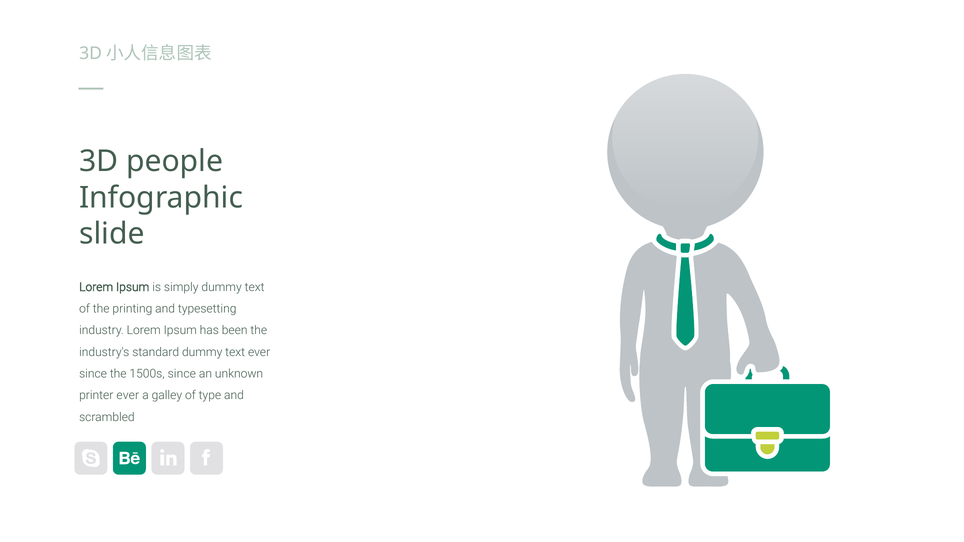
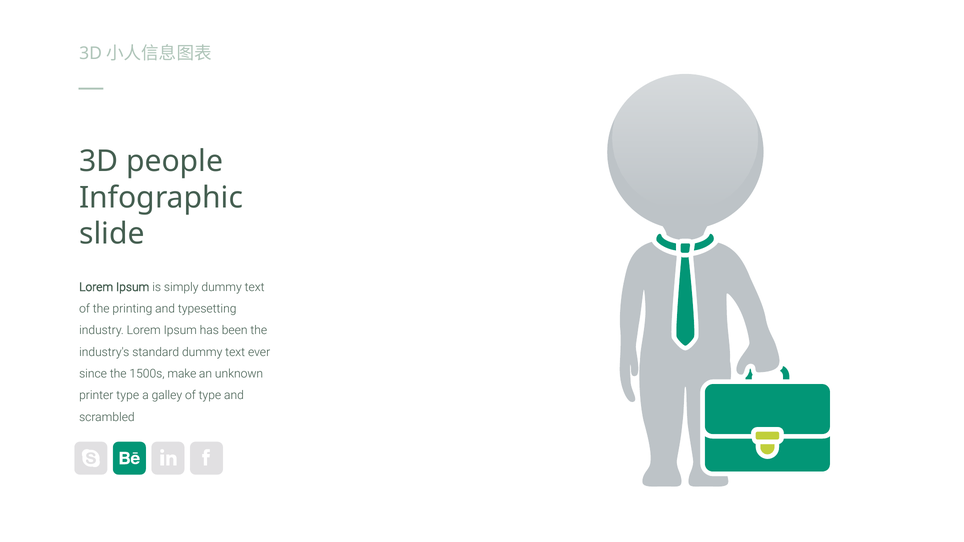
1500s since: since -> make
printer ever: ever -> type
